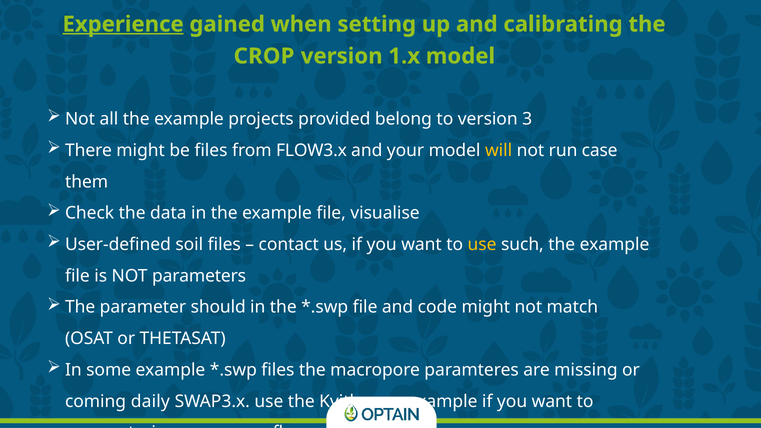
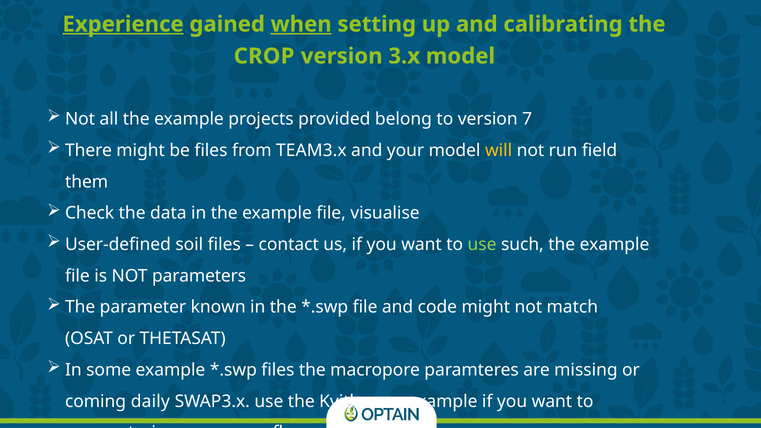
when underline: none -> present
1.x: 1.x -> 3.x
3: 3 -> 7
FLOW3.x: FLOW3.x -> TEAM3.x
case: case -> field
use at (482, 245) colour: yellow -> light green
should: should -> known
